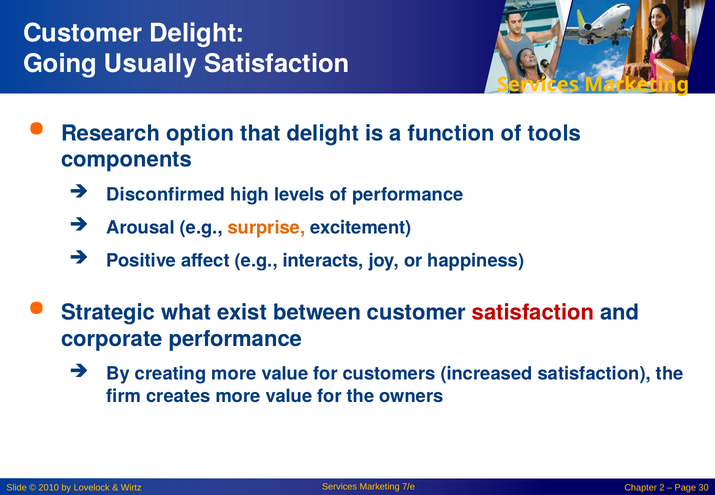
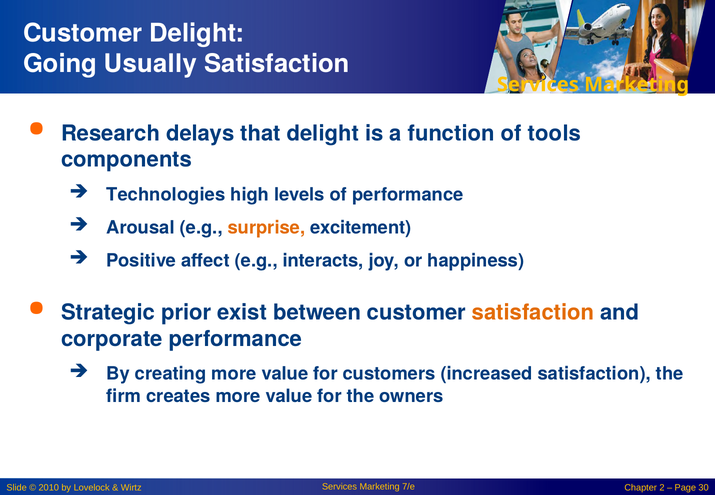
option: option -> delays
Disconfirmed: Disconfirmed -> Technologies
what: what -> prior
satisfaction at (533, 313) colour: red -> orange
